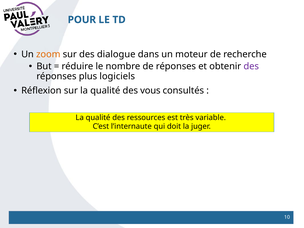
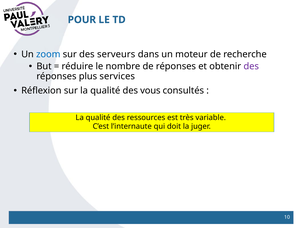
zoom colour: orange -> blue
dialogue: dialogue -> serveurs
logiciels: logiciels -> services
